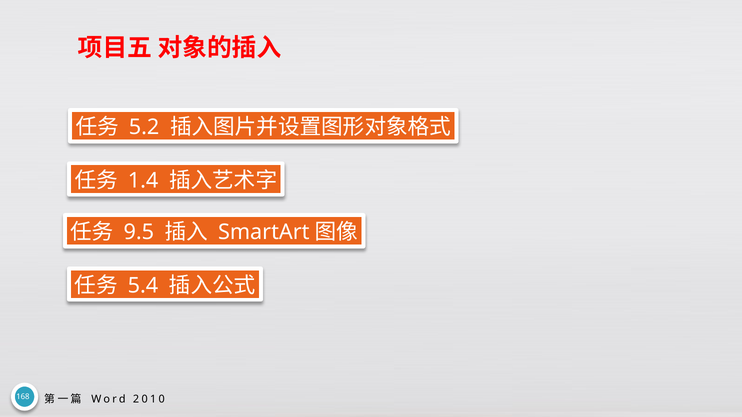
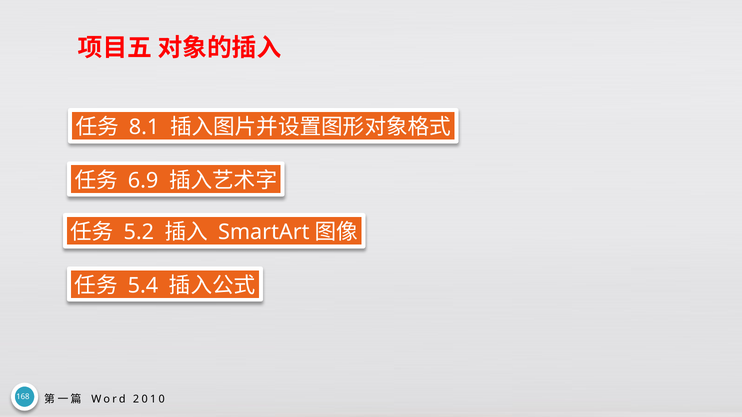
5.2: 5.2 -> 8.1
1.4: 1.4 -> 6.9
9.5: 9.5 -> 5.2
